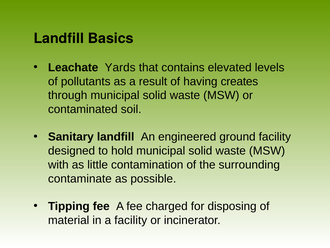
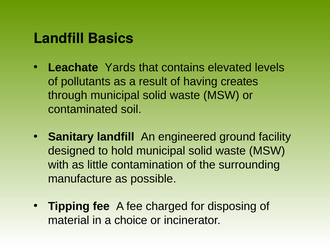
contaminate: contaminate -> manufacture
a facility: facility -> choice
